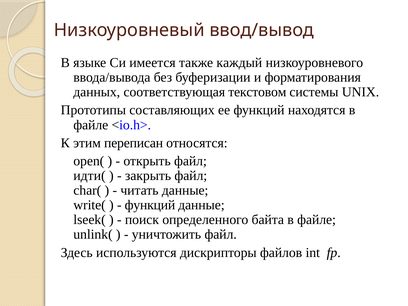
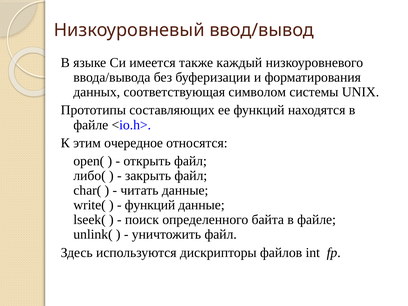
текстовом: текстовом -> символом
переписан: переписан -> очередное
идти(: идти( -> либо(
